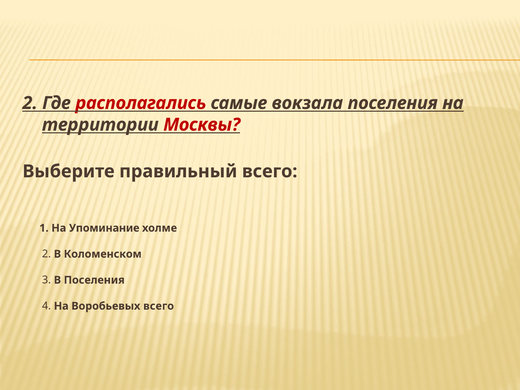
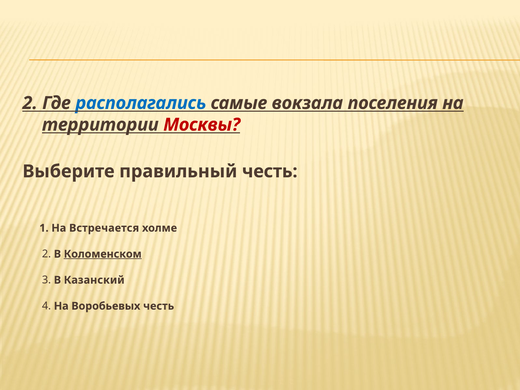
располагались colour: red -> blue
правильный всего: всего -> честь
Упоминание: Упоминание -> Встречается
Коломенском underline: none -> present
В Поселения: Поселения -> Казанский
Воробьевых всего: всего -> честь
